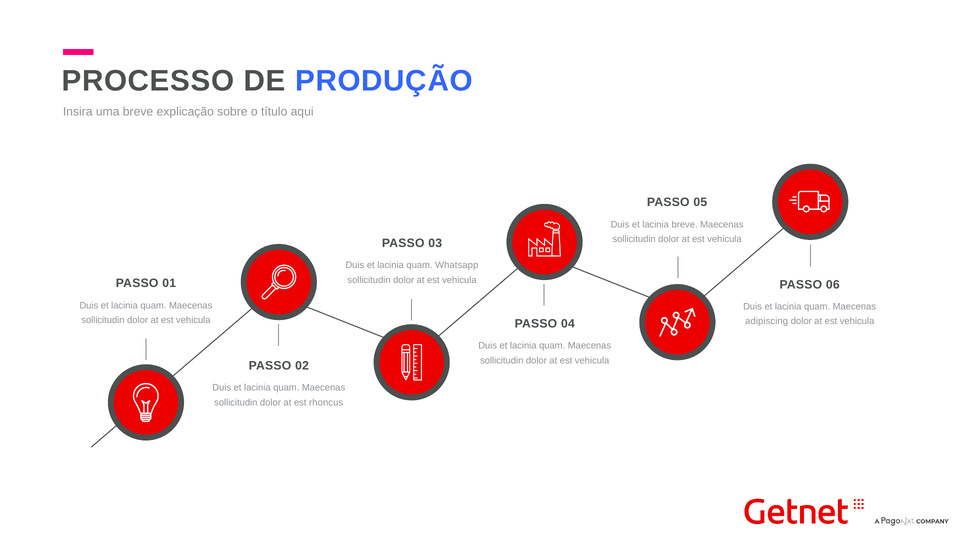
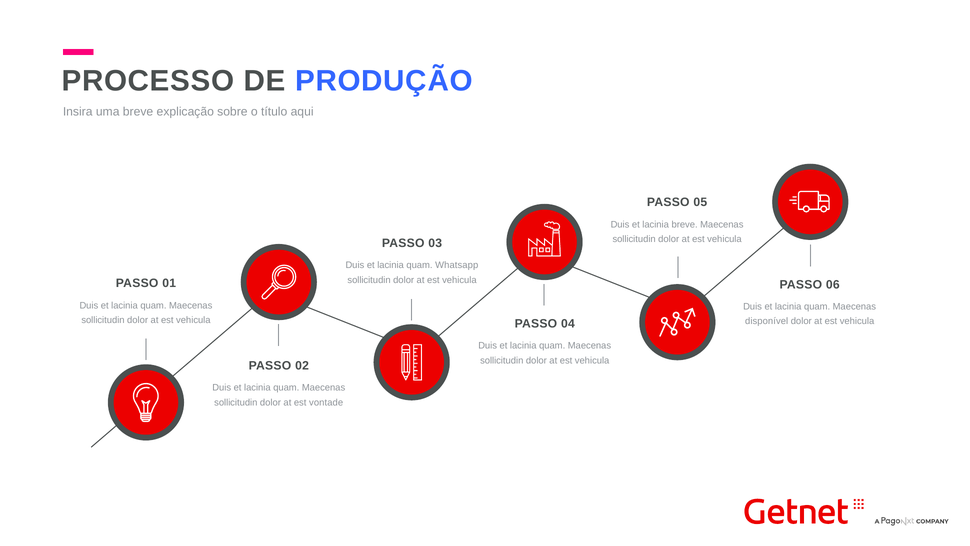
adipiscing: adipiscing -> disponível
rhoncus: rhoncus -> vontade
